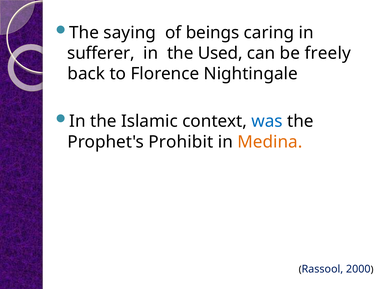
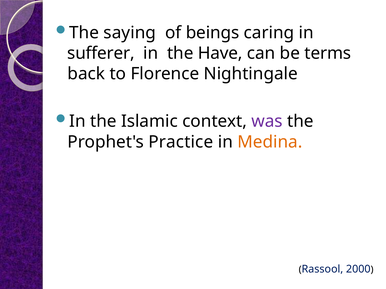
Used: Used -> Have
freely: freely -> terms
was colour: blue -> purple
Prohibit: Prohibit -> Practice
